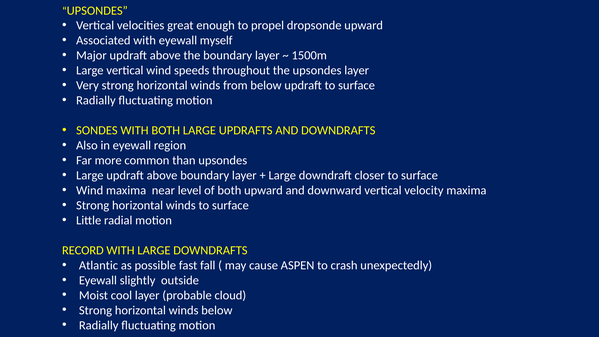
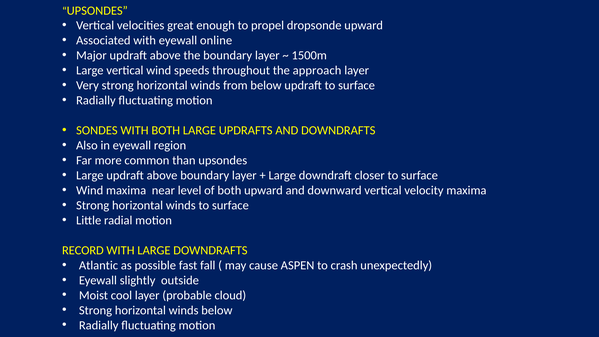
myself: myself -> online
the upsondes: upsondes -> approach
